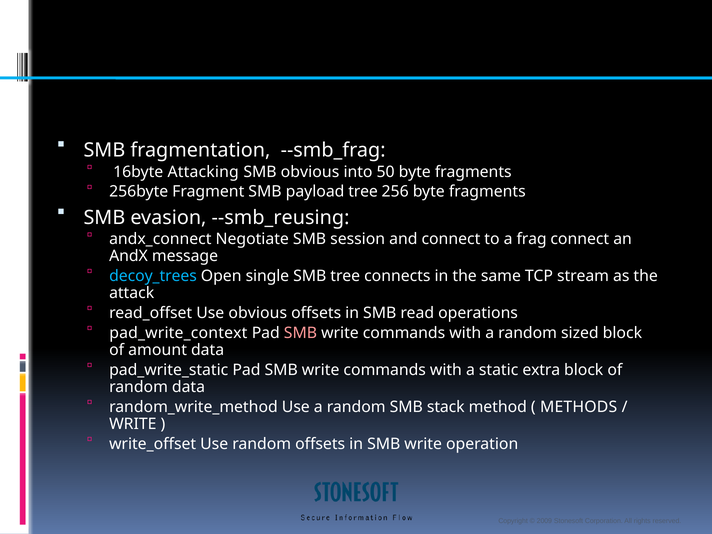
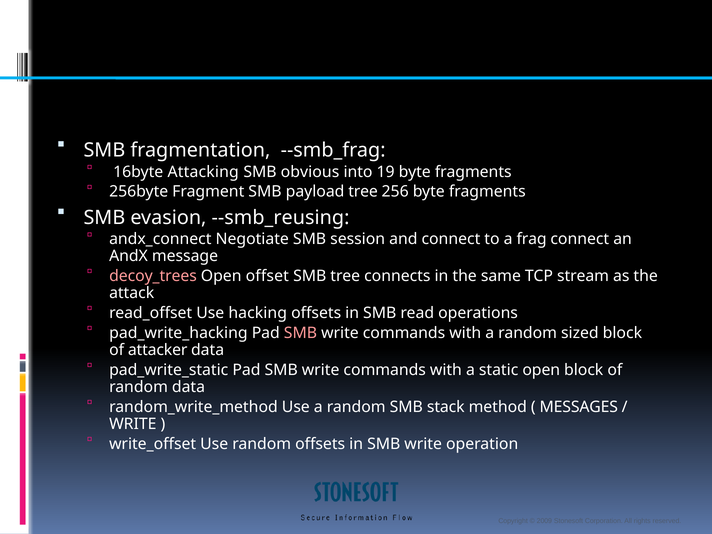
50: 50 -> 19
decoy_trees colour: light blue -> pink
single: single -> offset
Use obvious: obvious -> hacking
pad_write_context: pad_write_context -> pad_write_hacking
amount: amount -> attacker
static extra: extra -> open
METHODS: METHODS -> MESSAGES
